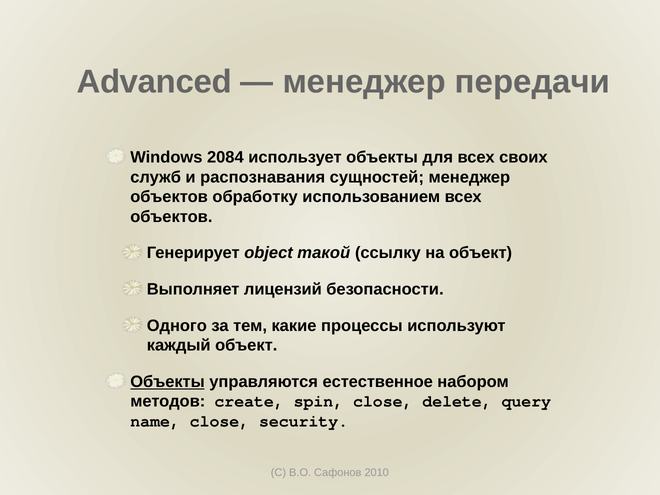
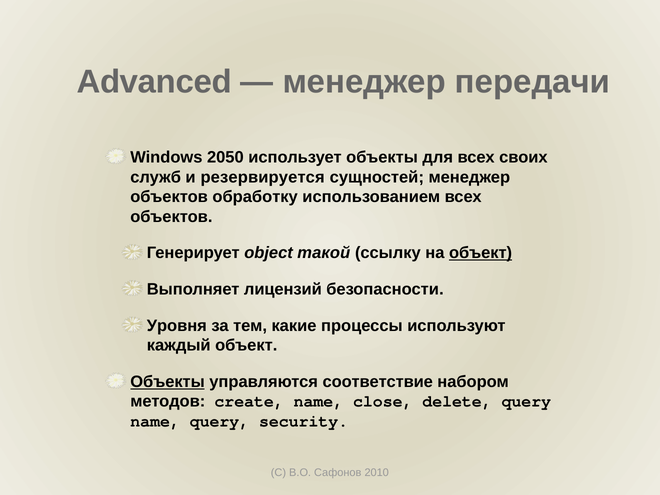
2084: 2084 -> 2050
распознавания: распознавания -> резервируется
объект at (481, 253) underline: none -> present
Одного: Одного -> Уровня
естественное: естественное -> соответствие
create spin: spin -> name
name close: close -> query
